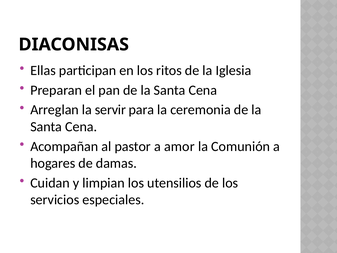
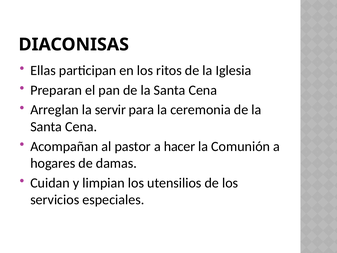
amor: amor -> hacer
